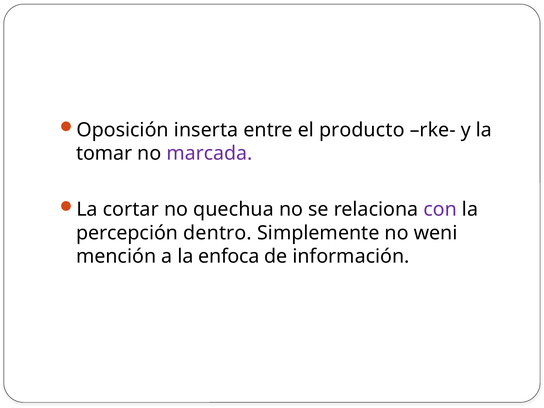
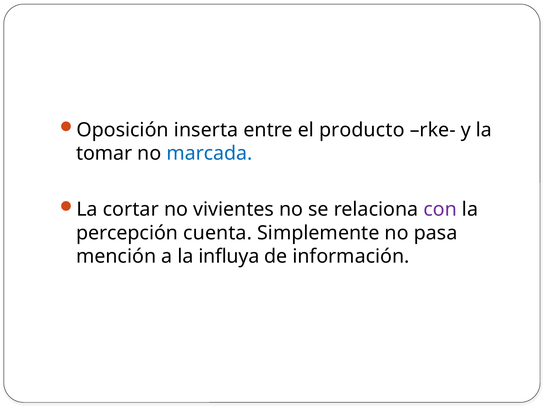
marcada colour: purple -> blue
quechua: quechua -> vivientes
dentro: dentro -> cuenta
weni: weni -> pasa
enfoca: enfoca -> influya
